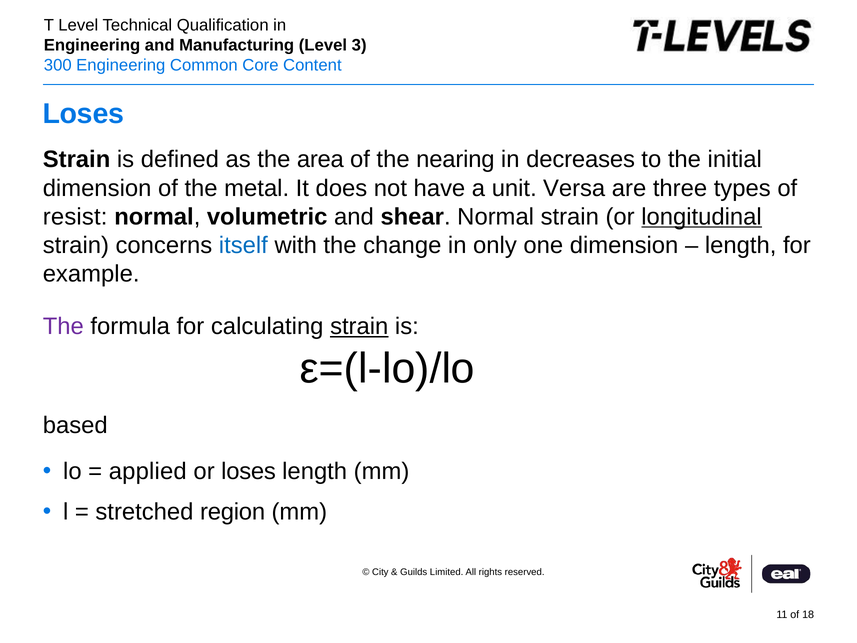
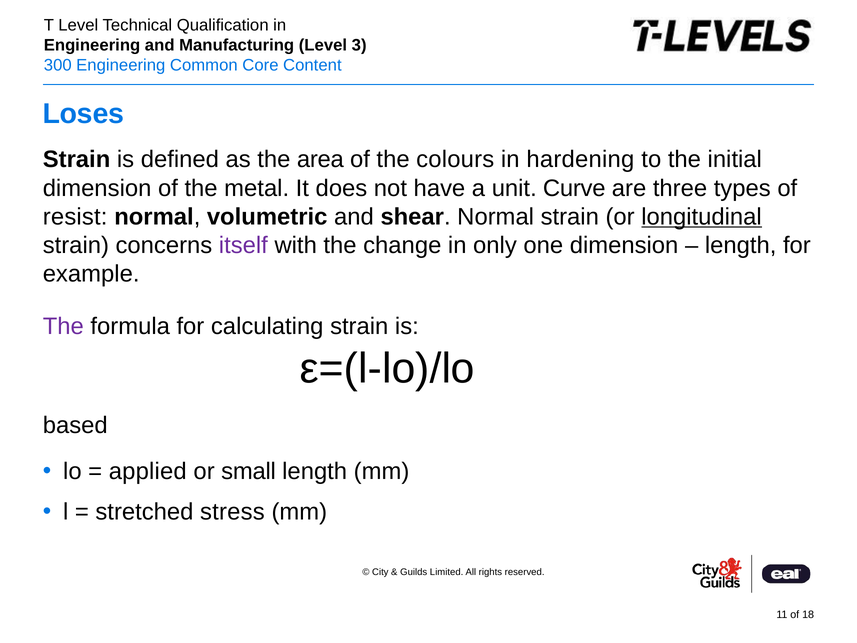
nearing: nearing -> colours
decreases: decreases -> hardening
Versa: Versa -> Curve
itself colour: blue -> purple
strain at (359, 326) underline: present -> none
or loses: loses -> small
region: region -> stress
